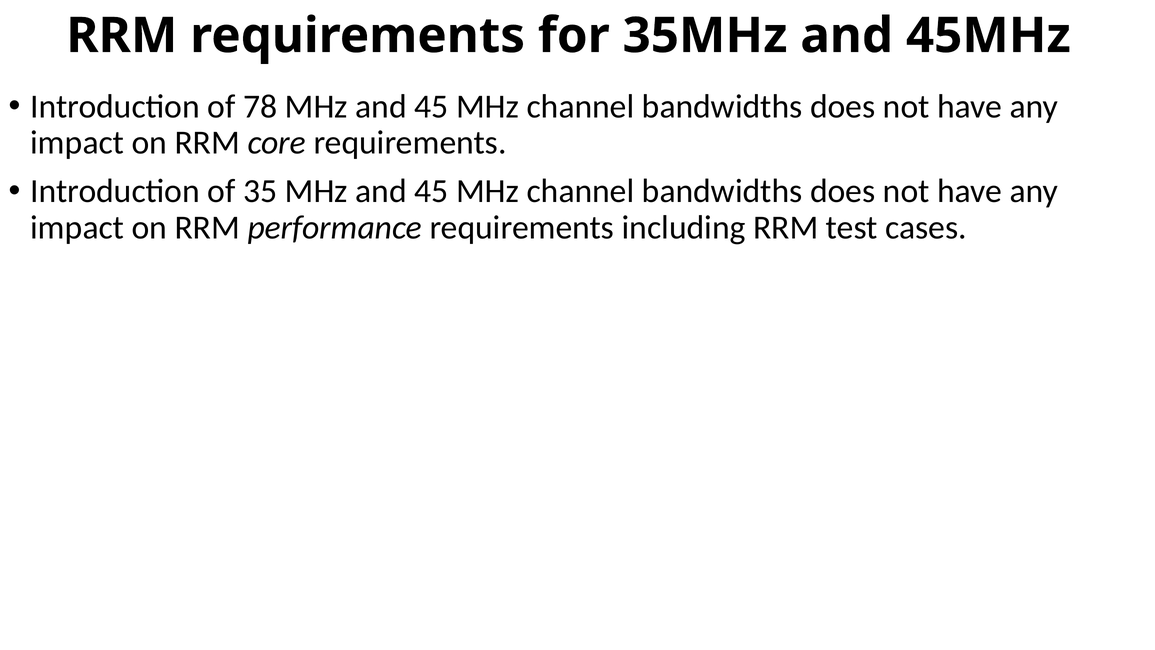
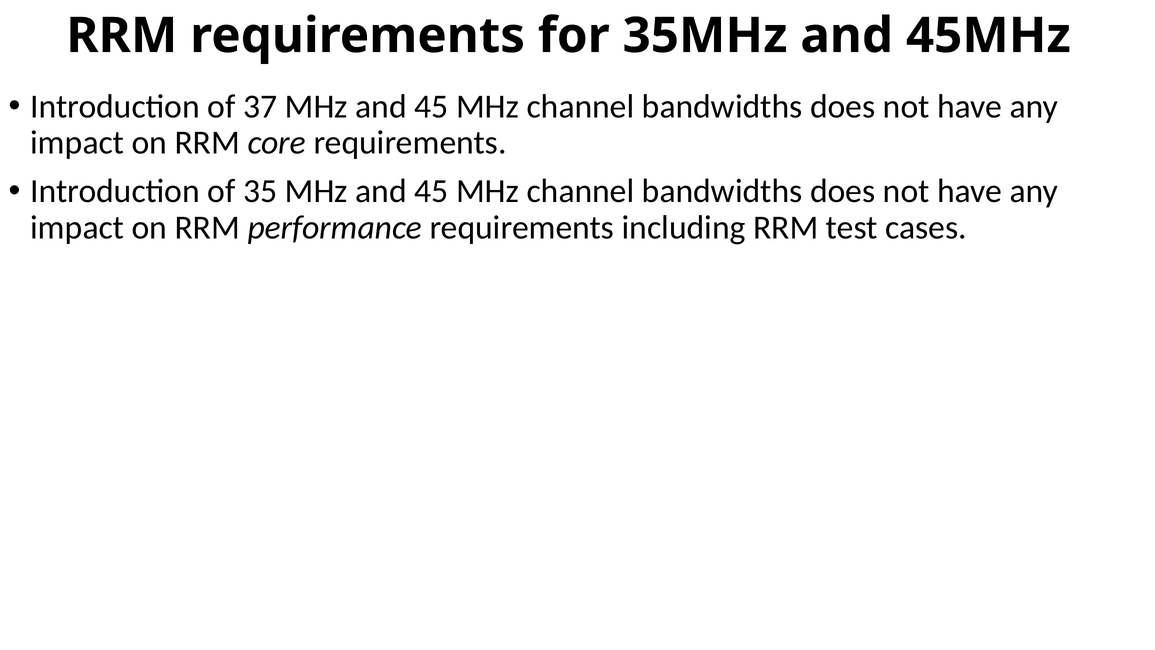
78: 78 -> 37
